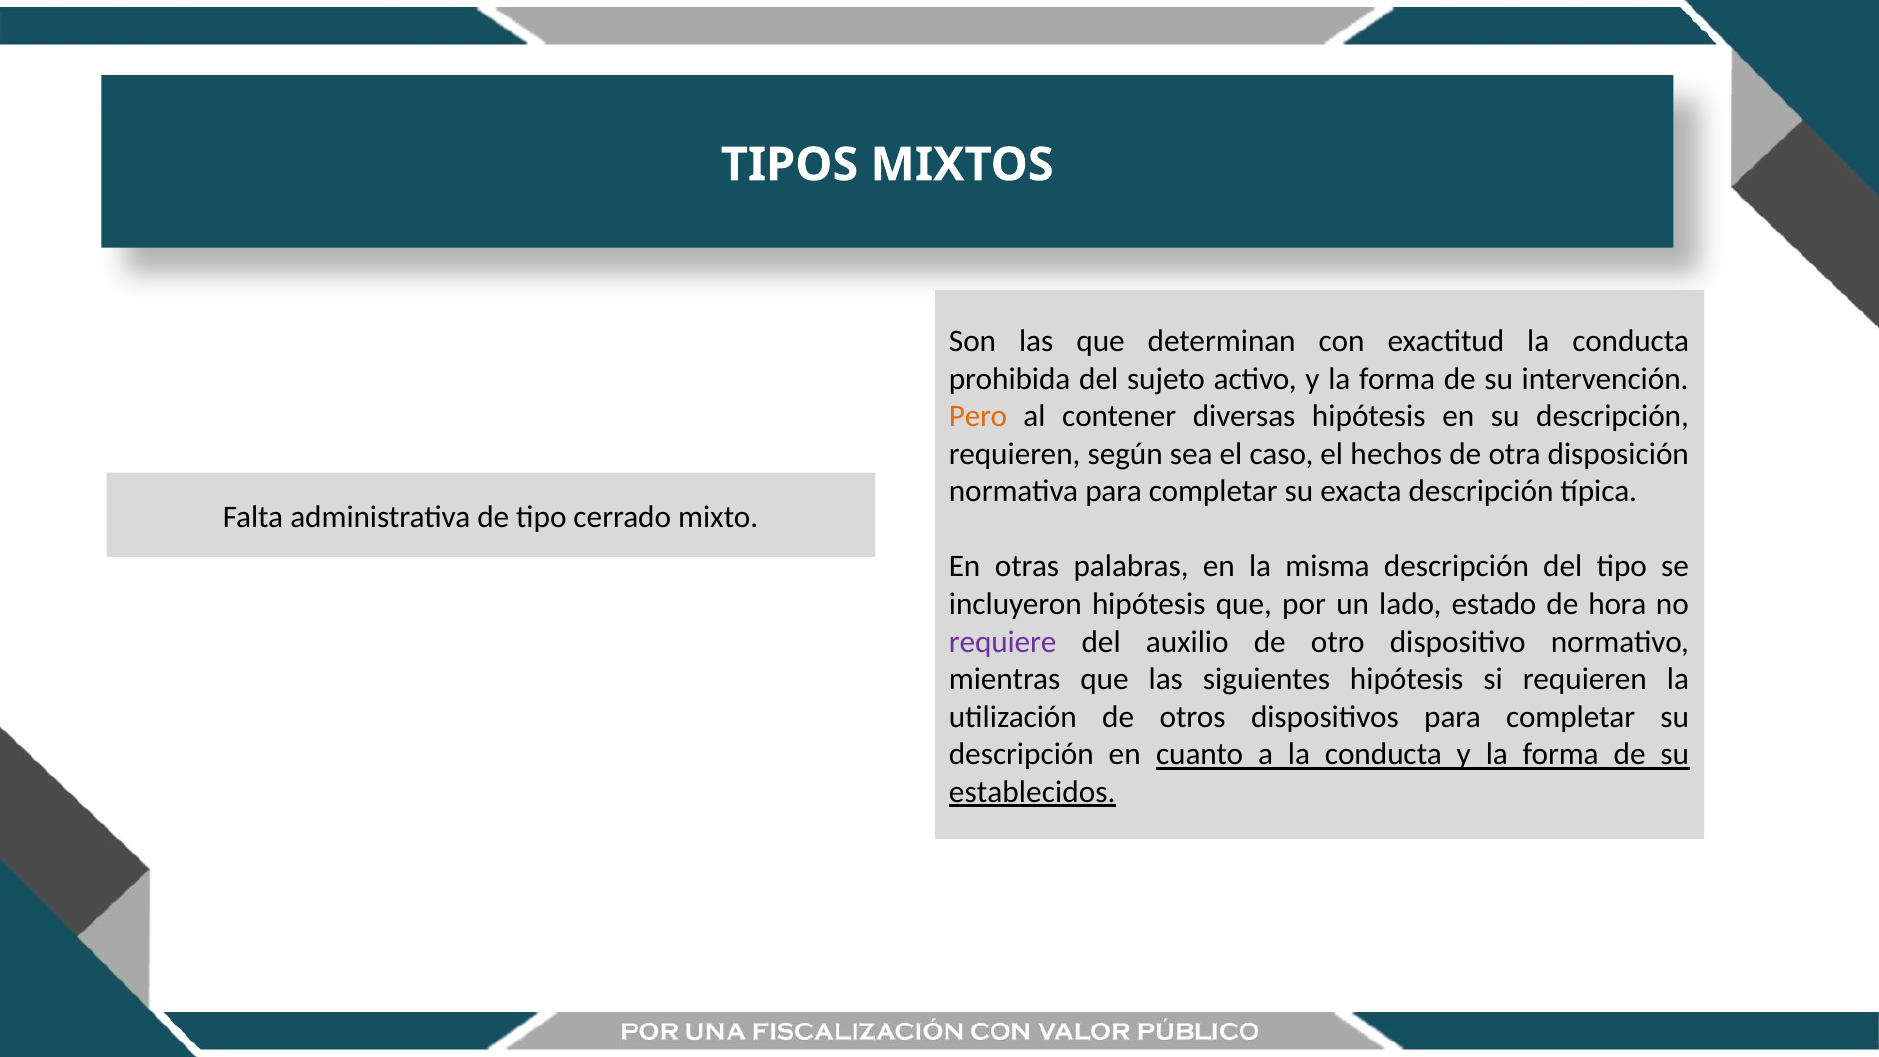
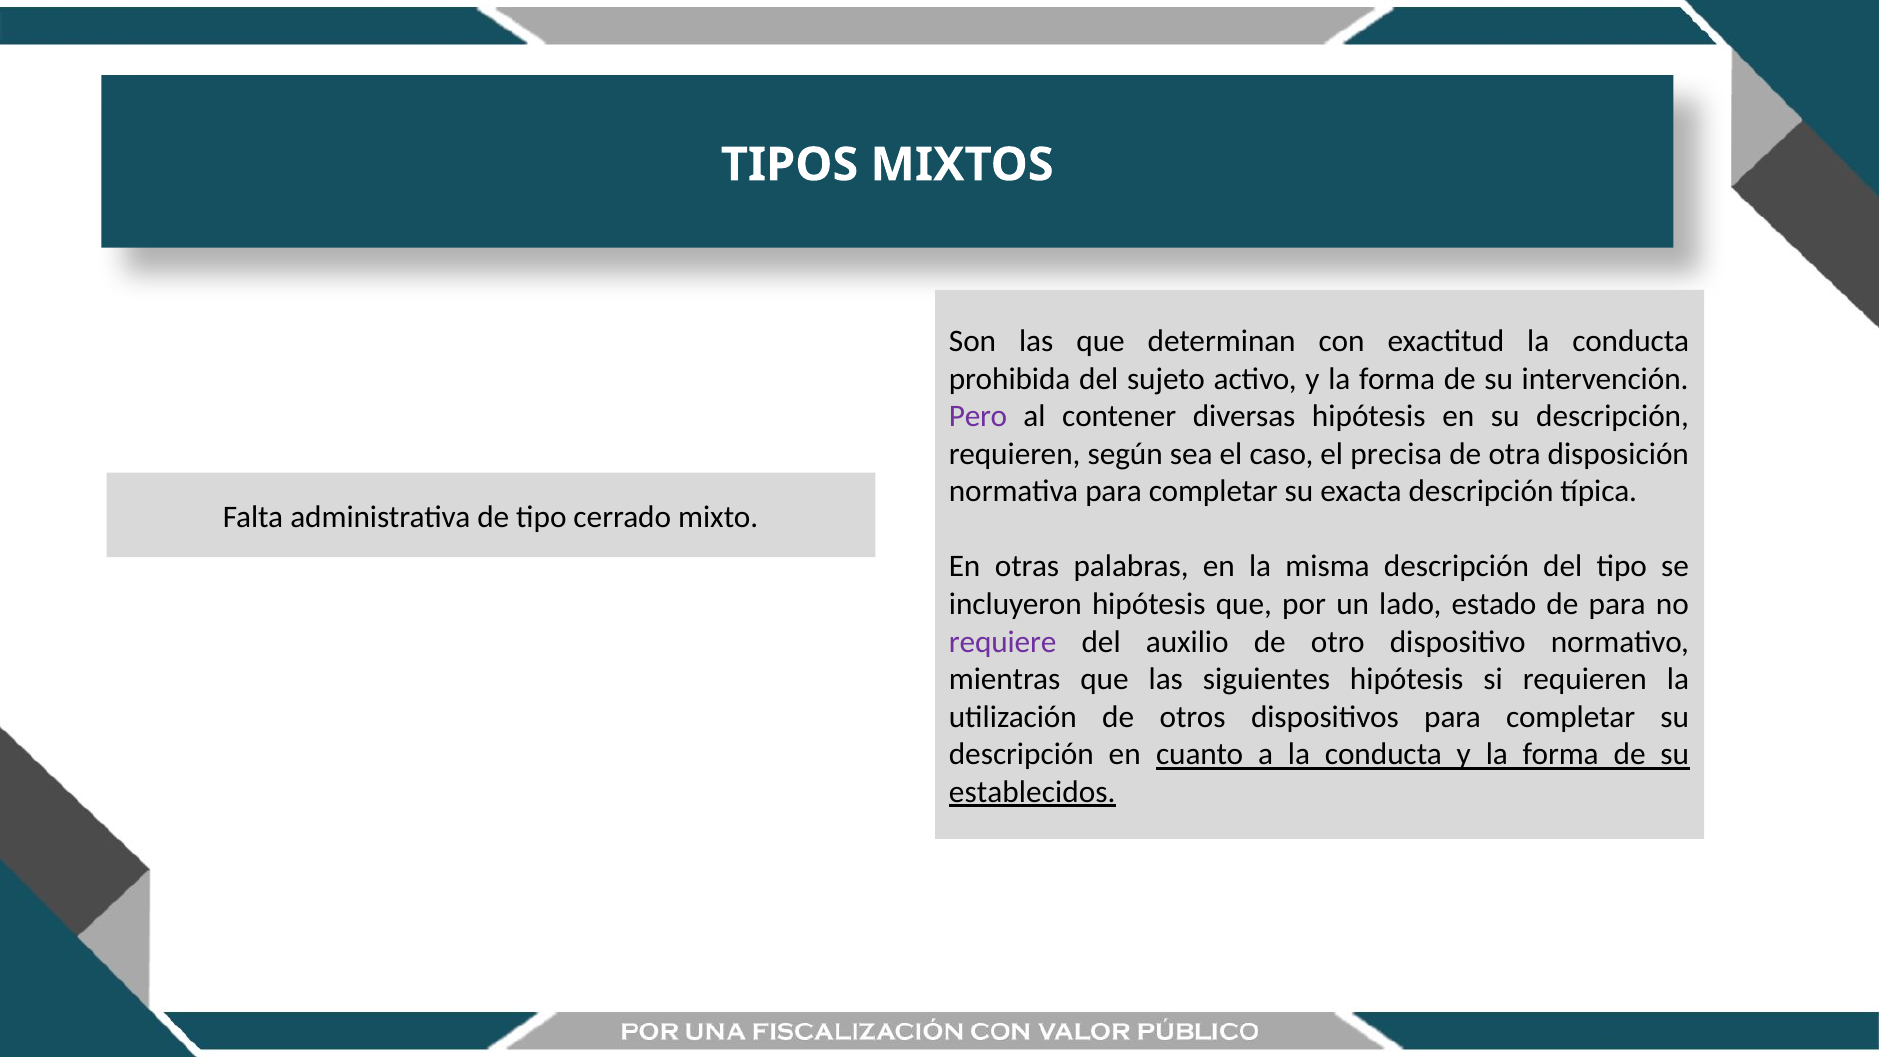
Pero colour: orange -> purple
hechos: hechos -> precisa
de hora: hora -> para
